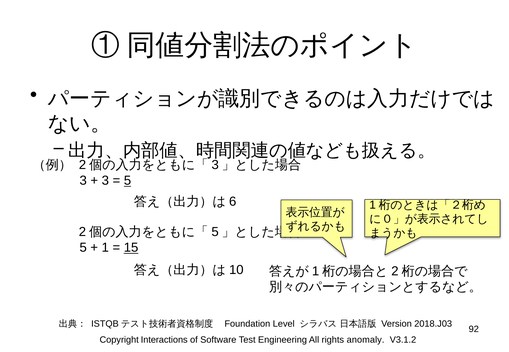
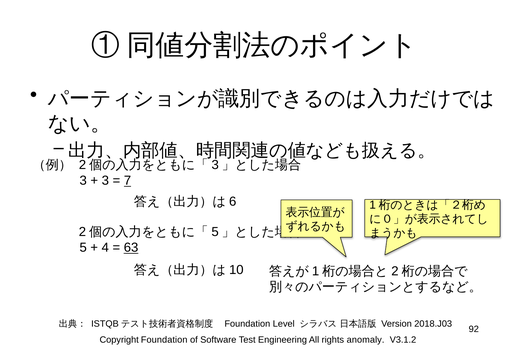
5 at (128, 181): 5 -> 7
1: 1 -> 4
15: 15 -> 63
Copyright Interactions: Interactions -> Foundation
